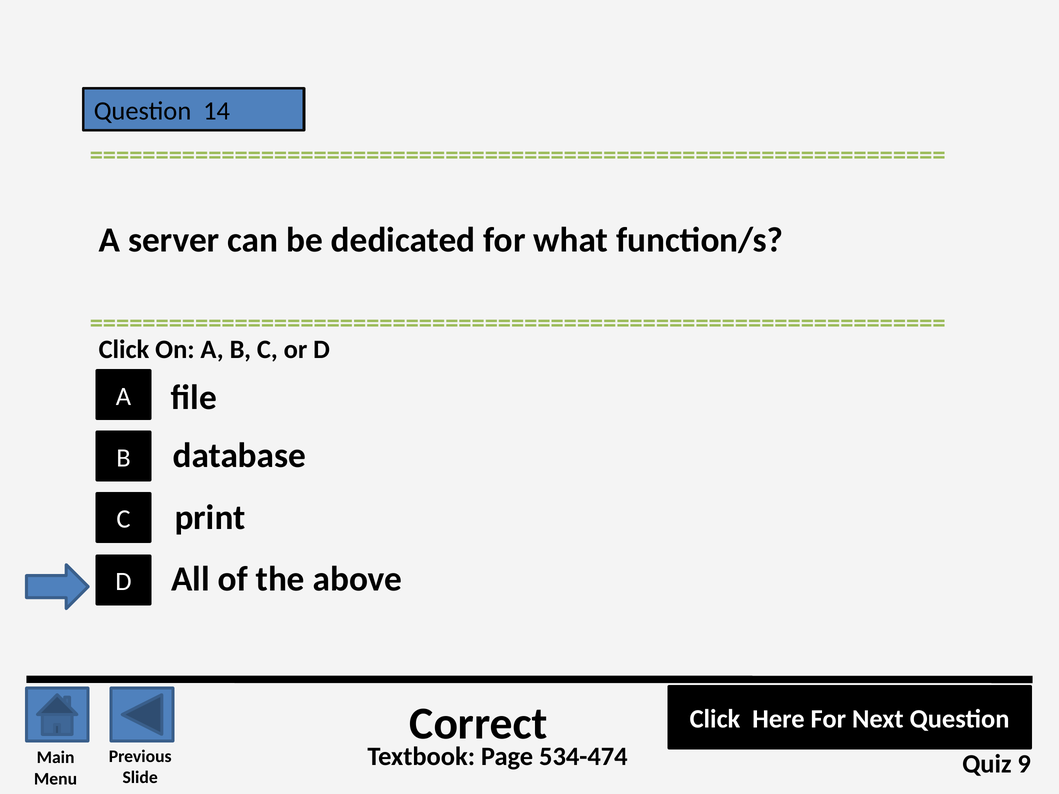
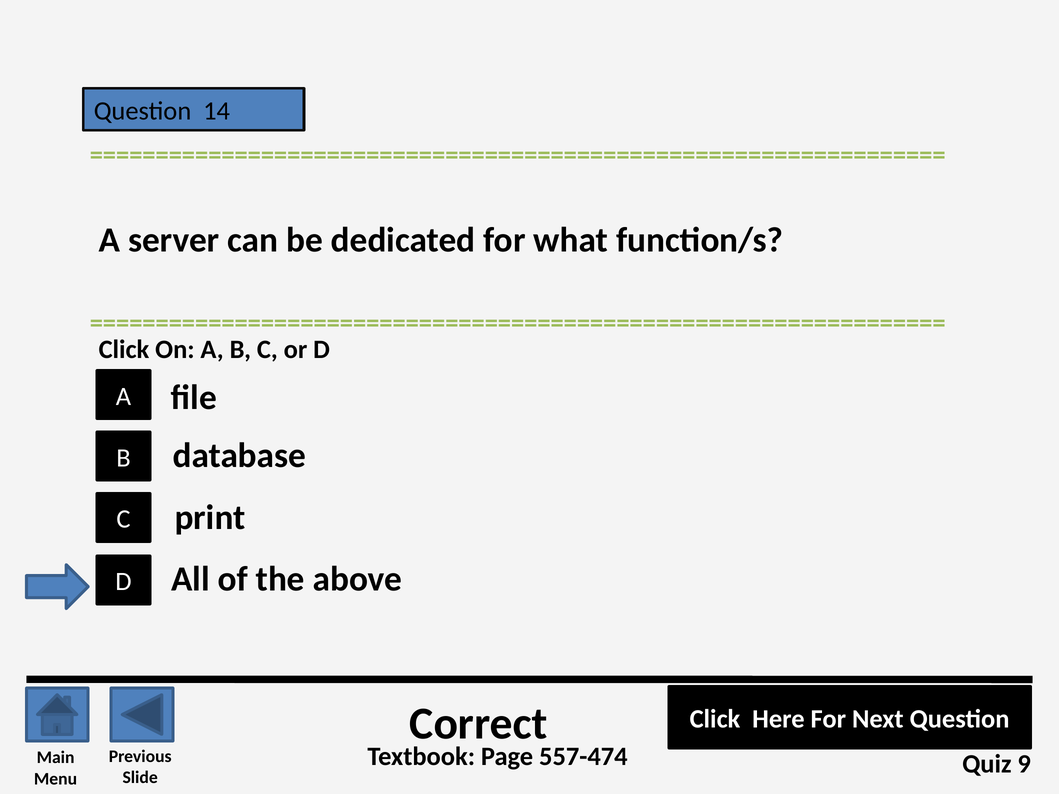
534-474: 534-474 -> 557-474
